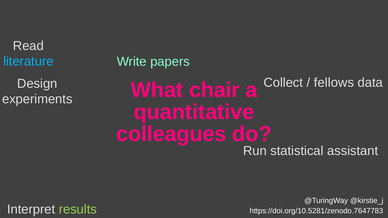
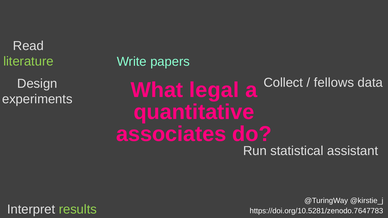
literature colour: light blue -> light green
chair: chair -> legal
colleagues: colleagues -> associates
